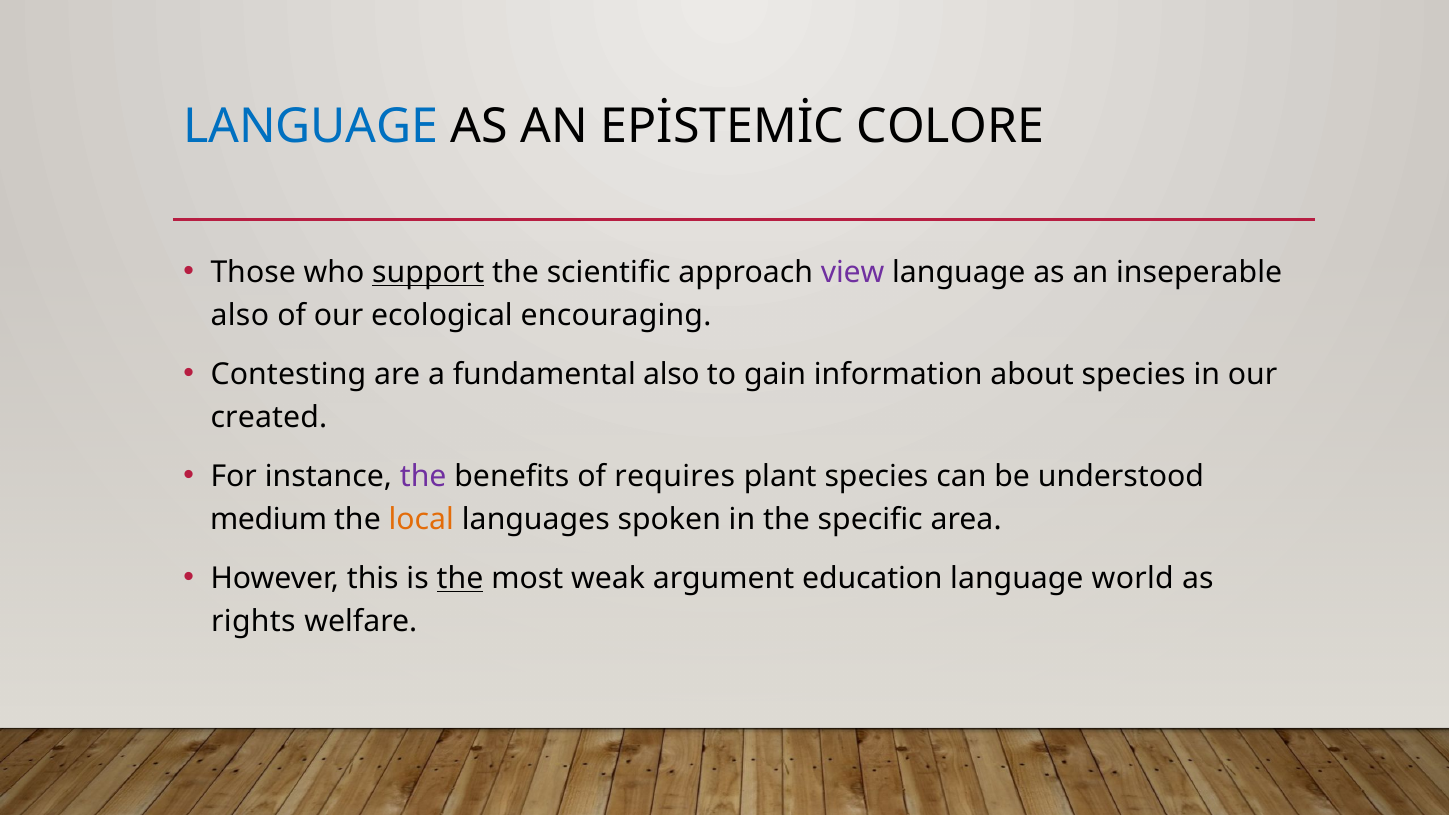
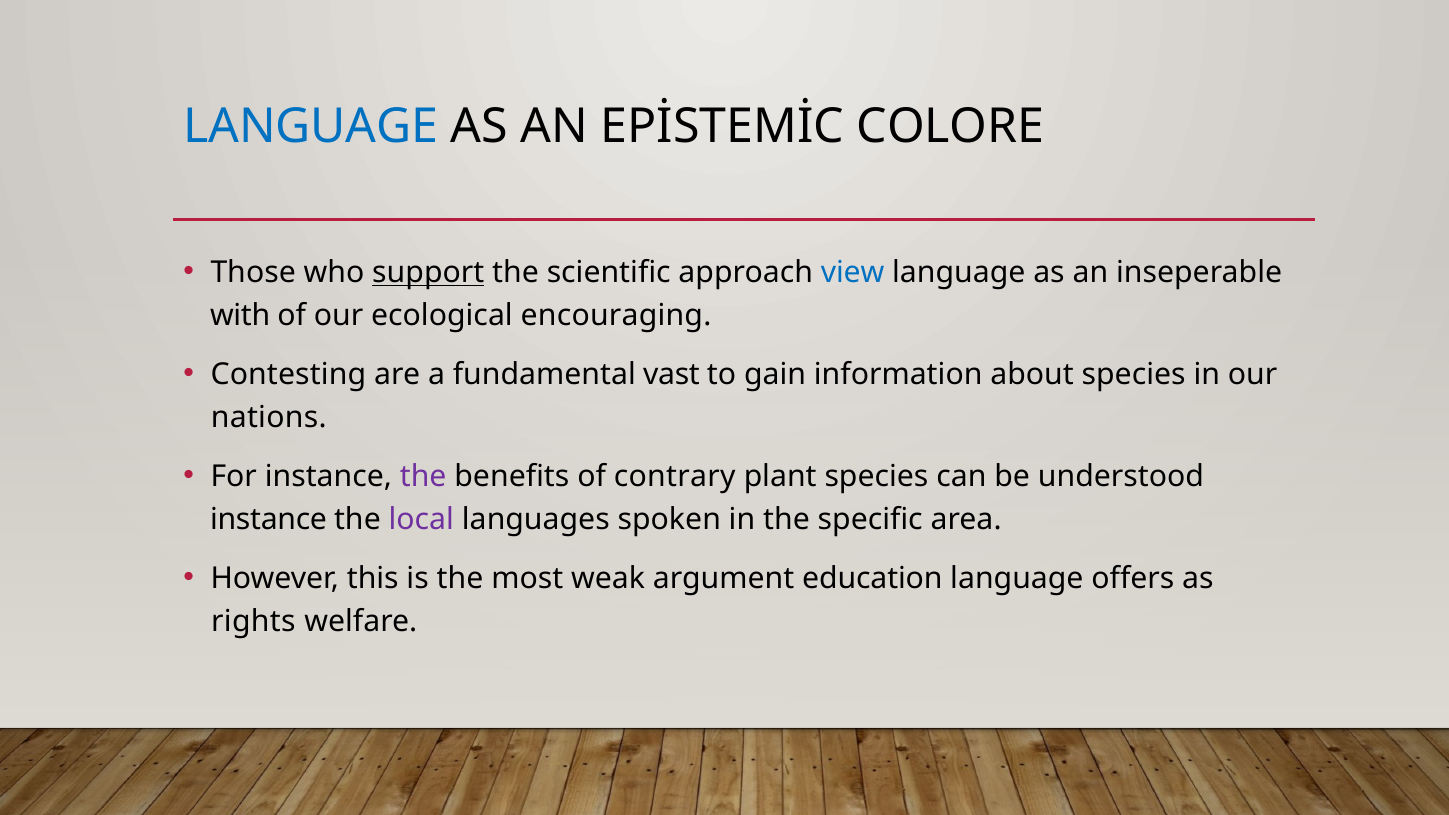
view colour: purple -> blue
also at (240, 316): also -> with
fundamental also: also -> vast
created: created -> nations
requires: requires -> contrary
medium at (269, 520): medium -> instance
local colour: orange -> purple
the at (460, 579) underline: present -> none
world: world -> offers
